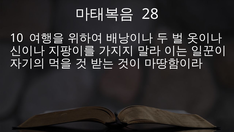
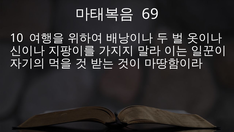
28: 28 -> 69
